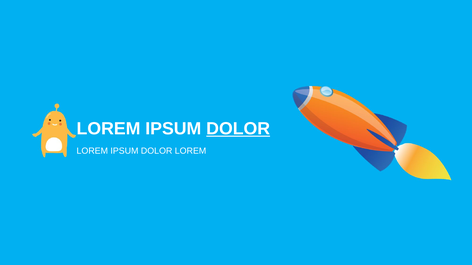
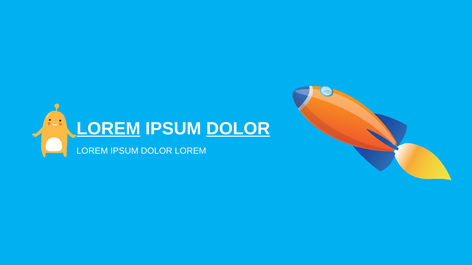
LOREM at (108, 129) underline: none -> present
